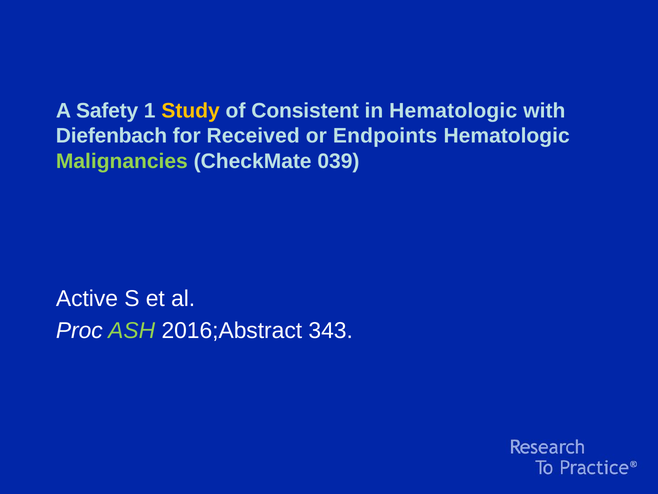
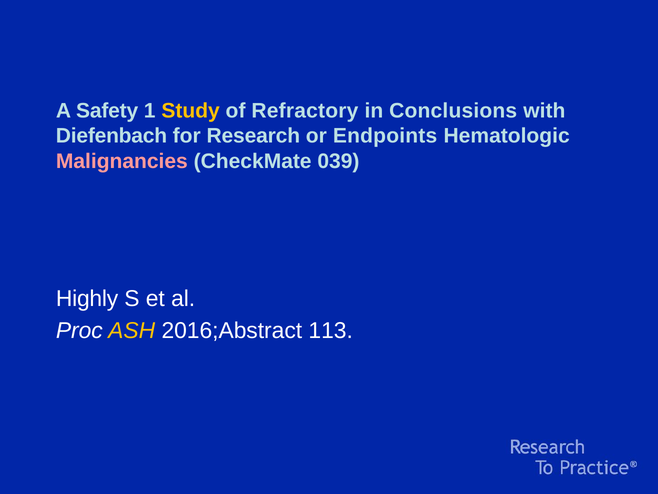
Consistent: Consistent -> Refractory
in Hematologic: Hematologic -> Conclusions
Received: Received -> Research
Malignancies colour: light green -> pink
Active: Active -> Highly
ASH colour: light green -> yellow
343: 343 -> 113
